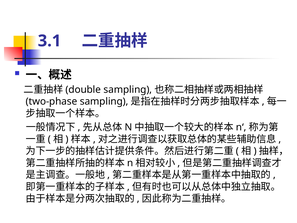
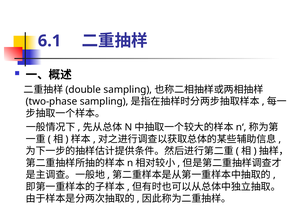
3.1: 3.1 -> 6.1
